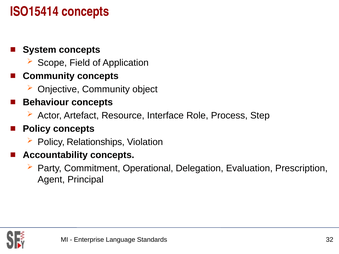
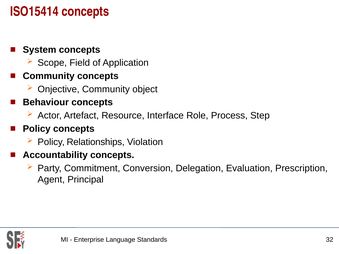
Operational: Operational -> Conversion
